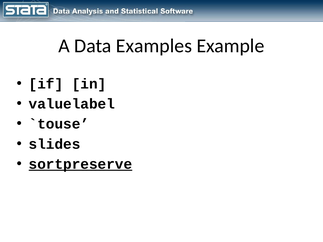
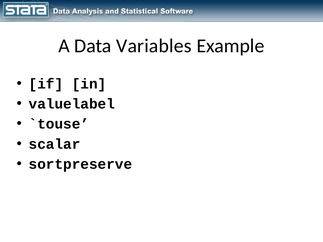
Examples: Examples -> Variables
slides: slides -> scalar
sortpreserve underline: present -> none
